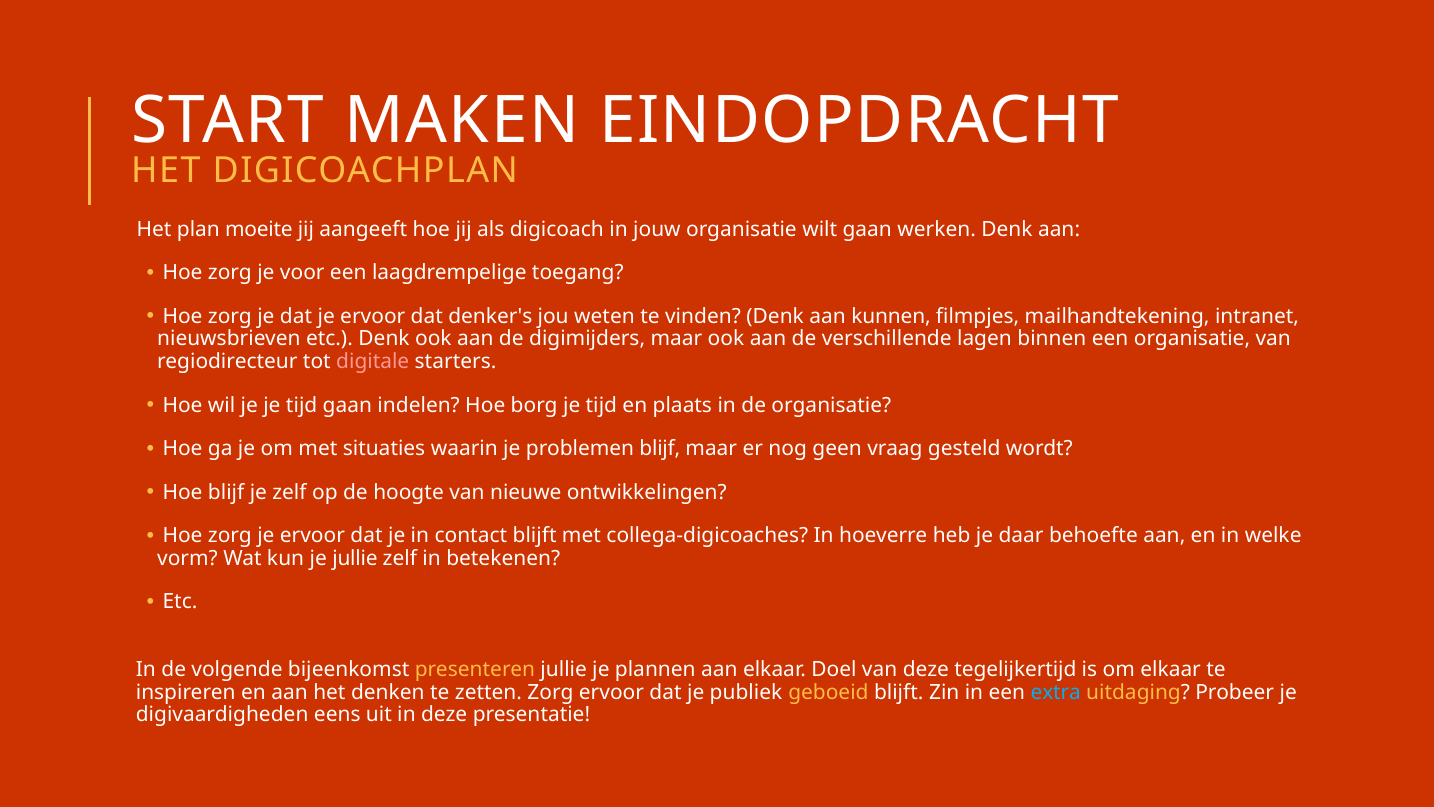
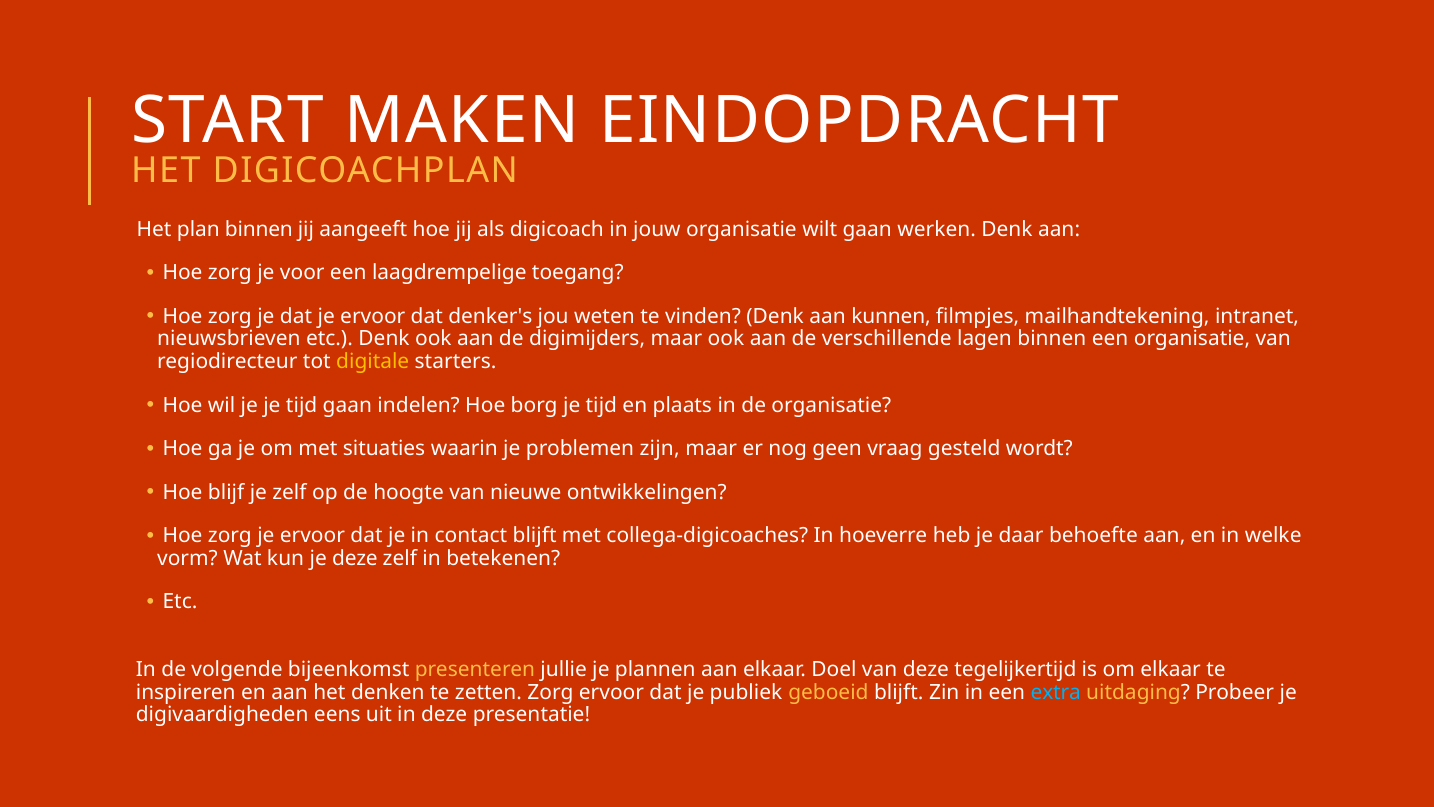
plan moeite: moeite -> binnen
digitale colour: pink -> yellow
problemen blijf: blijf -> zijn
je jullie: jullie -> deze
